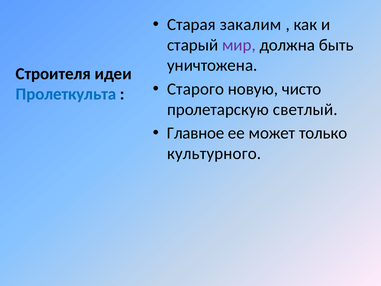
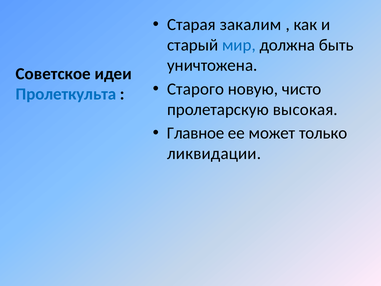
мир colour: purple -> blue
Строителя: Строителя -> Советское
светлый: светлый -> высокая
культурного: культурного -> ликвидации
